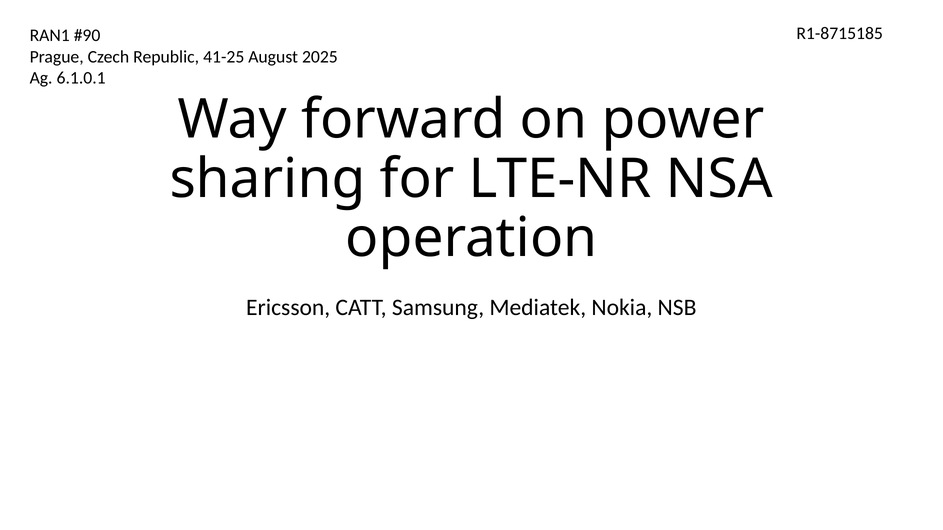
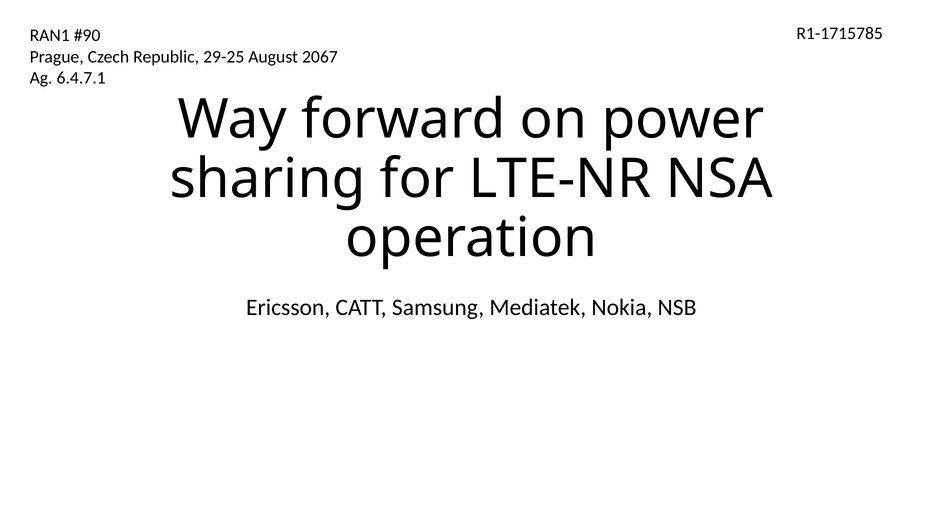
R1-8715185: R1-8715185 -> R1-1715785
41-25: 41-25 -> 29-25
2025: 2025 -> 2067
6.1.0.1: 6.1.0.1 -> 6.4.7.1
